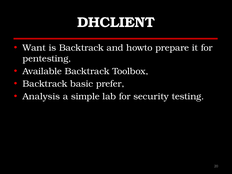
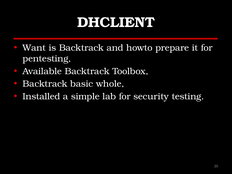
prefer: prefer -> whole
Analysis: Analysis -> Installed
